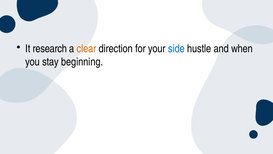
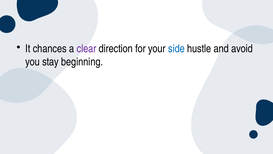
research: research -> chances
clear colour: orange -> purple
when: when -> avoid
